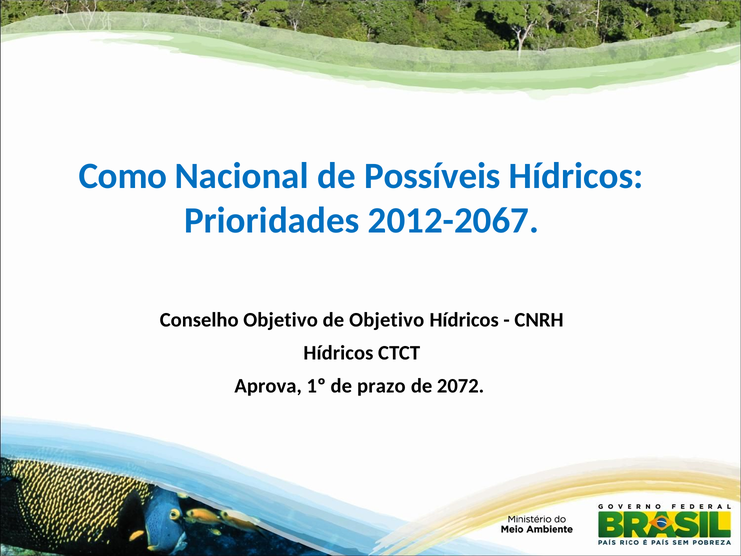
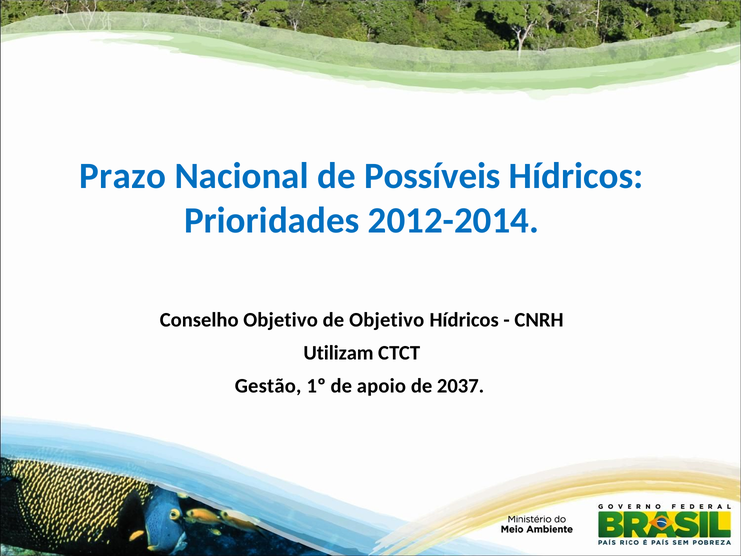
Como: Como -> Prazo
2012-2067: 2012-2067 -> 2012-2014
Hídricos at (338, 353): Hídricos -> Utilizam
Aprova: Aprova -> Gestão
prazo: prazo -> apoio
2072: 2072 -> 2037
